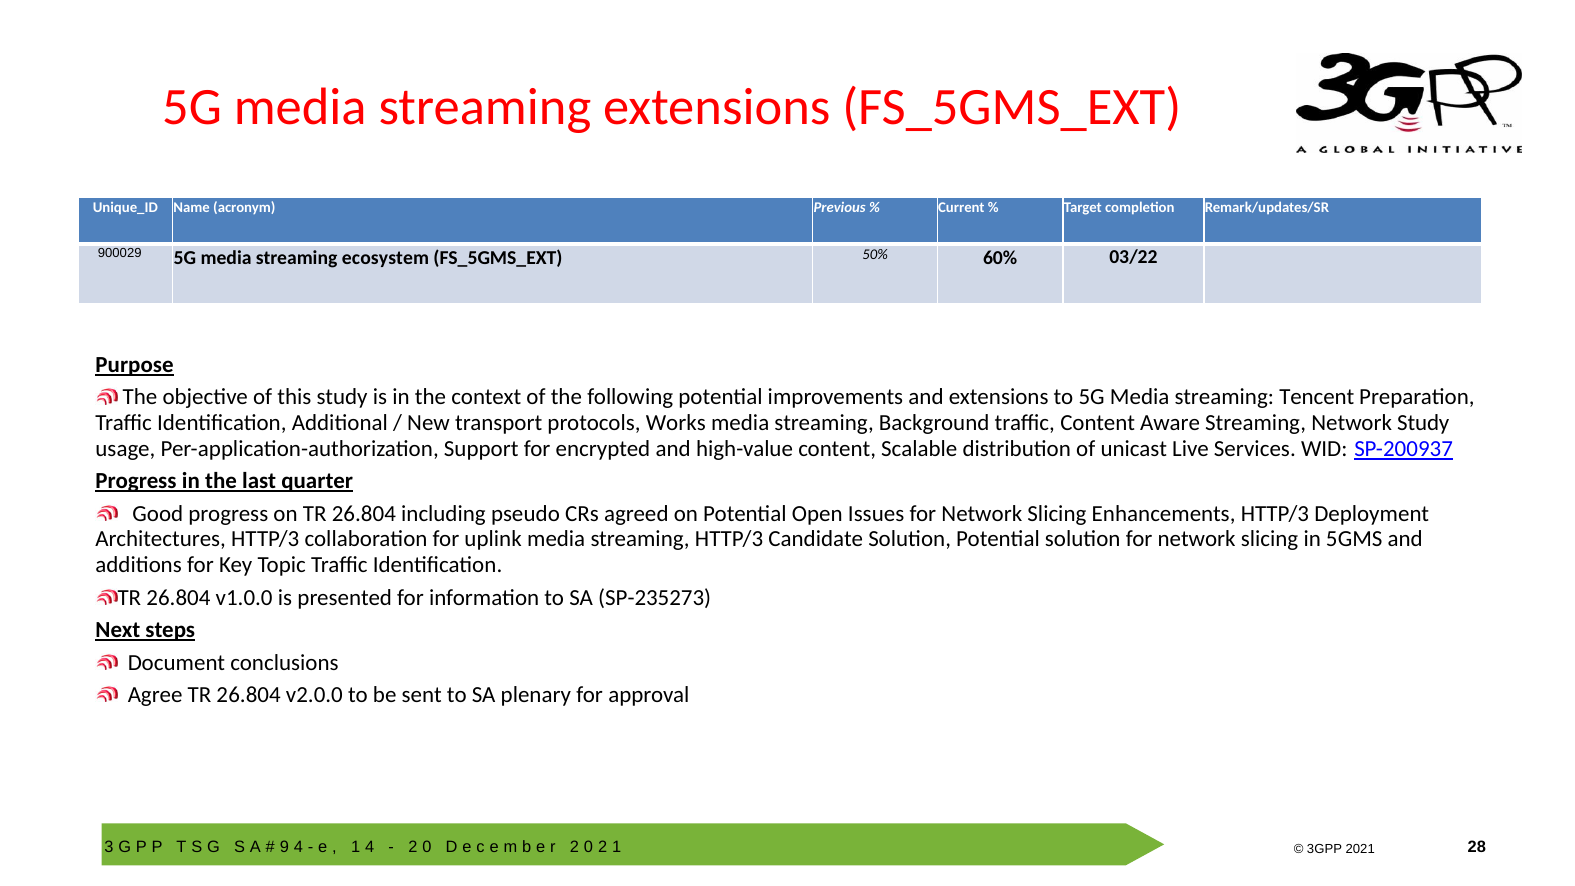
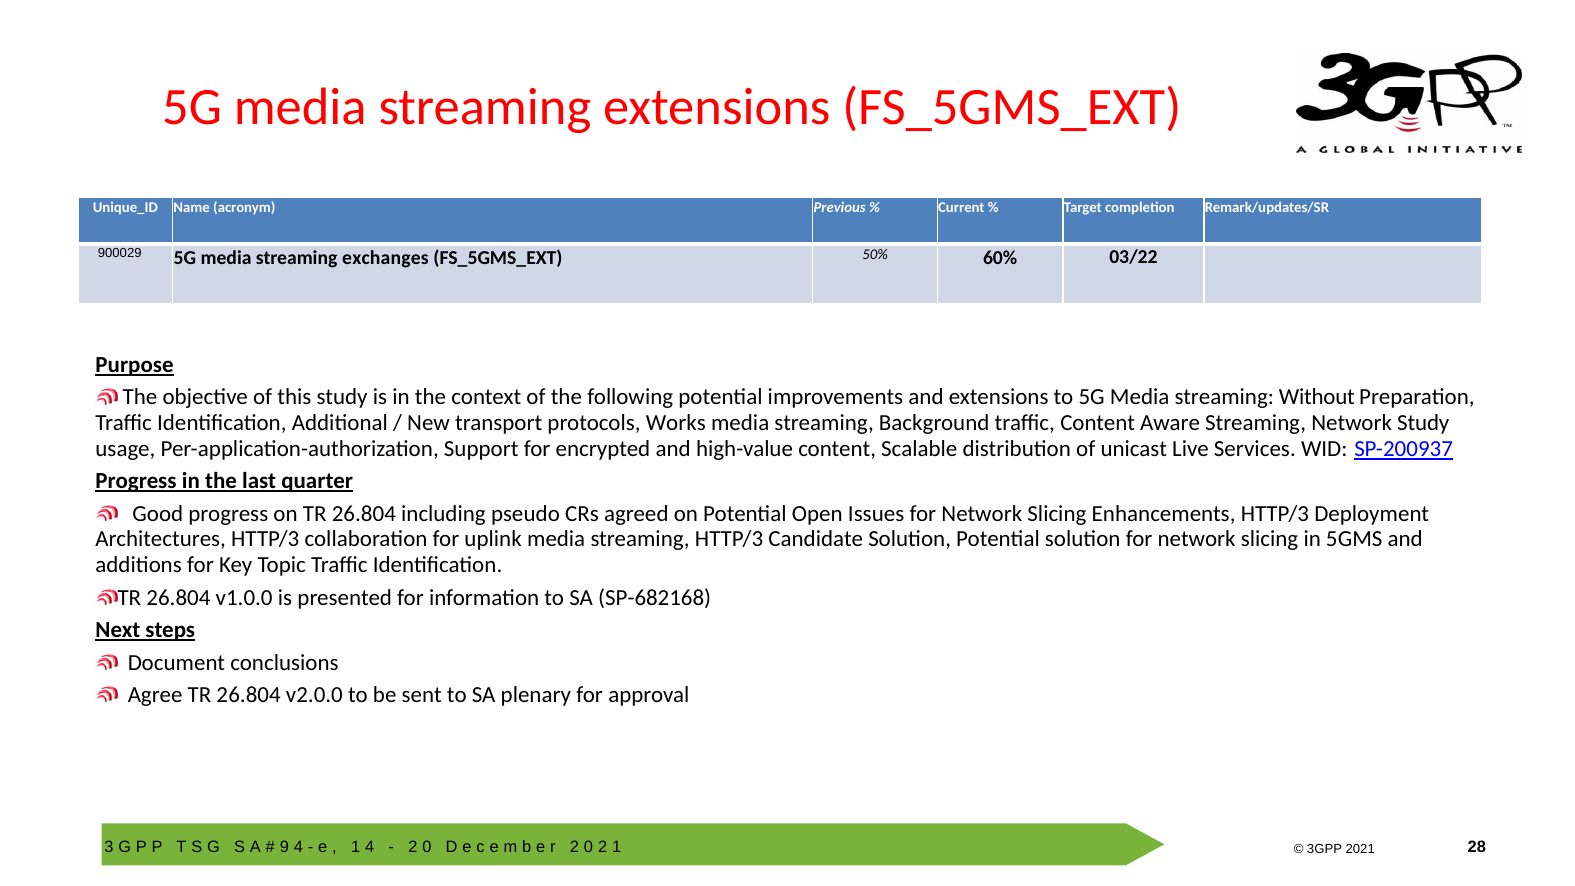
ecosystem: ecosystem -> exchanges
Tencent: Tencent -> Without
SP-235273: SP-235273 -> SP-682168
